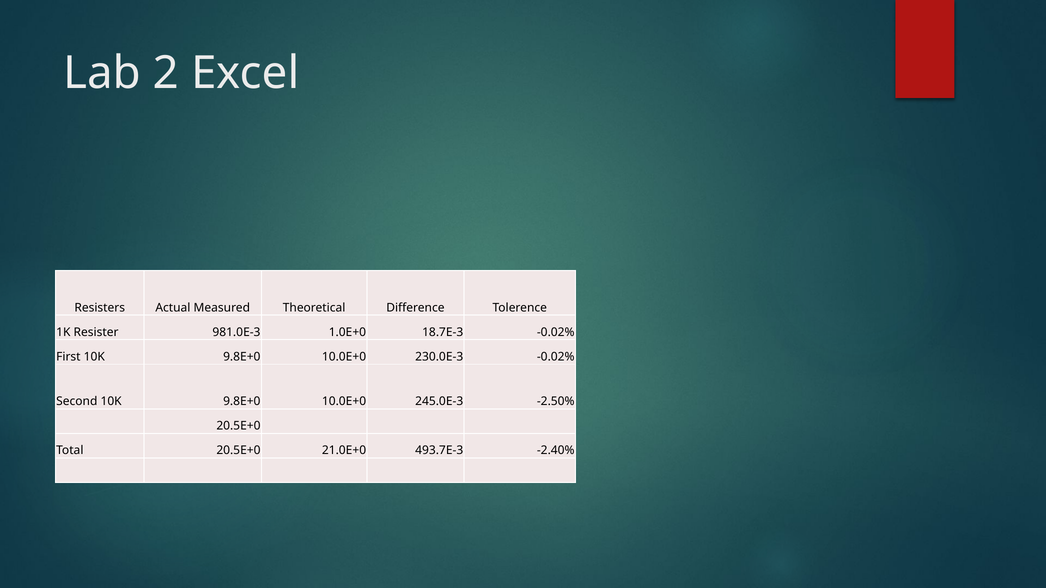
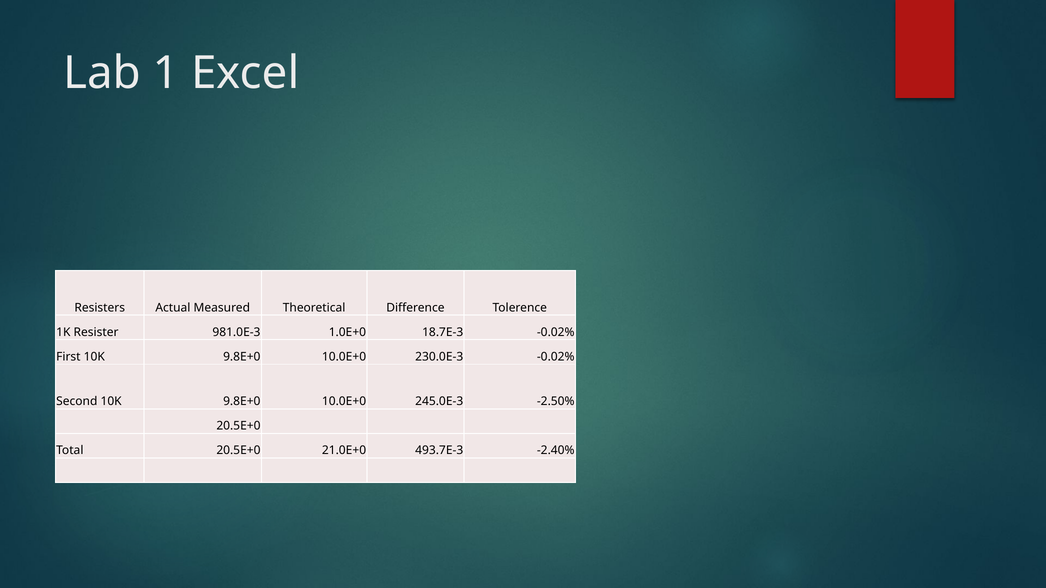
2: 2 -> 1
